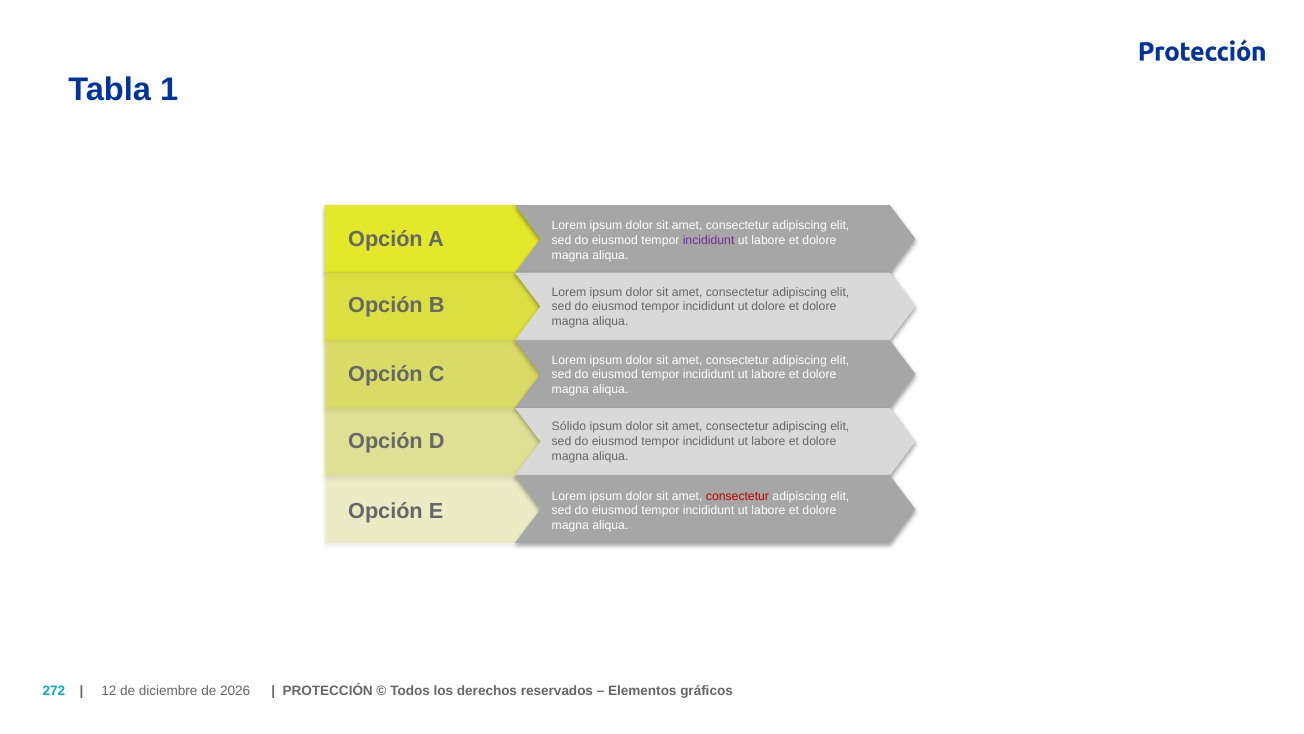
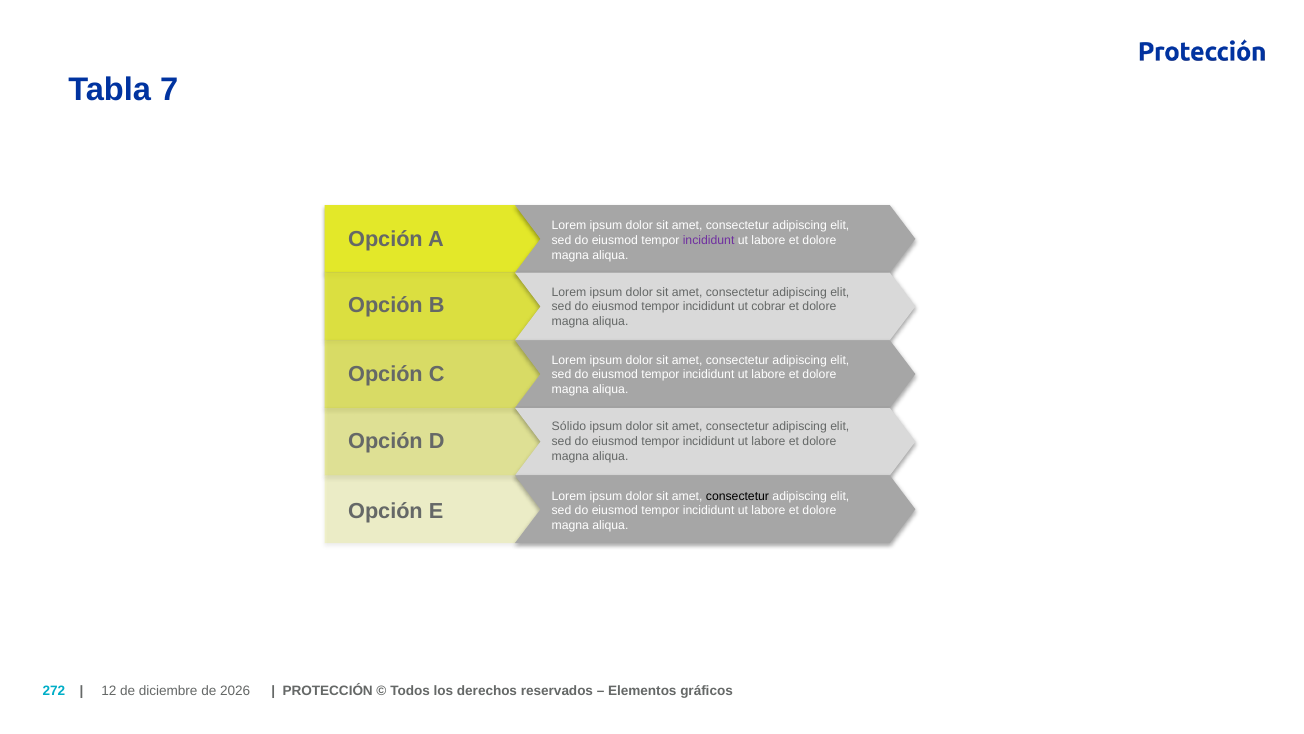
1: 1 -> 7
ut dolore: dolore -> cobrar
consectetur at (737, 496) colour: red -> black
